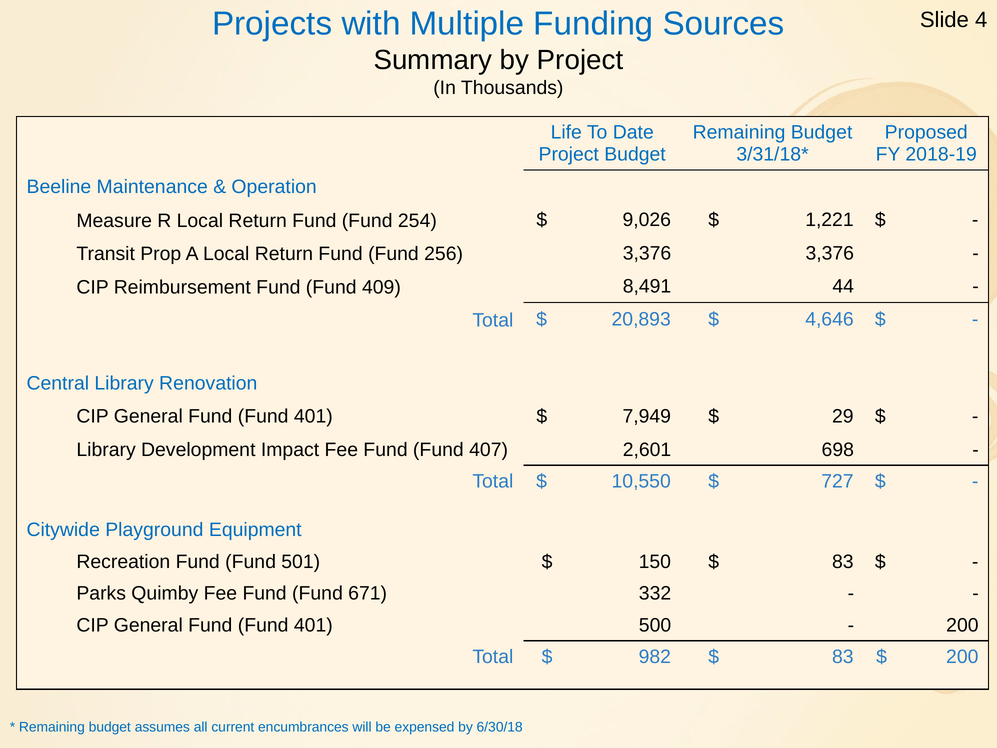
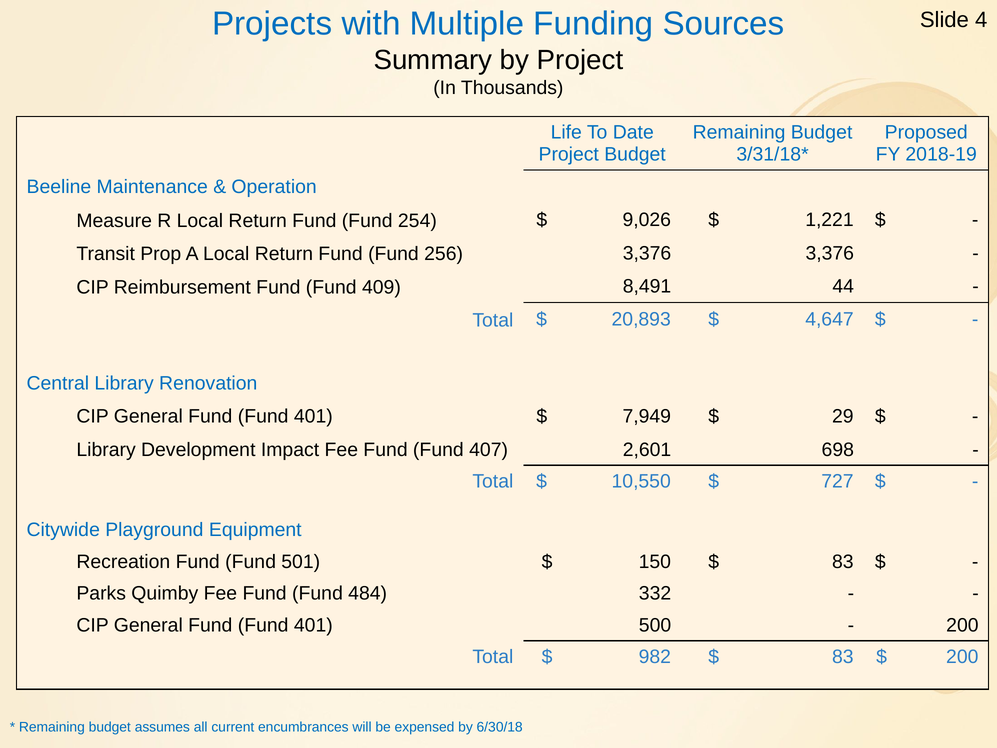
4,646: 4,646 -> 4,647
671: 671 -> 484
